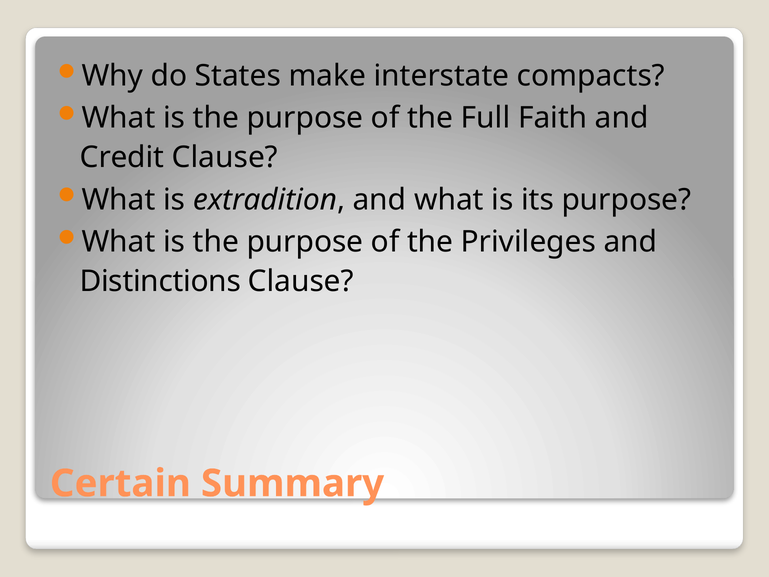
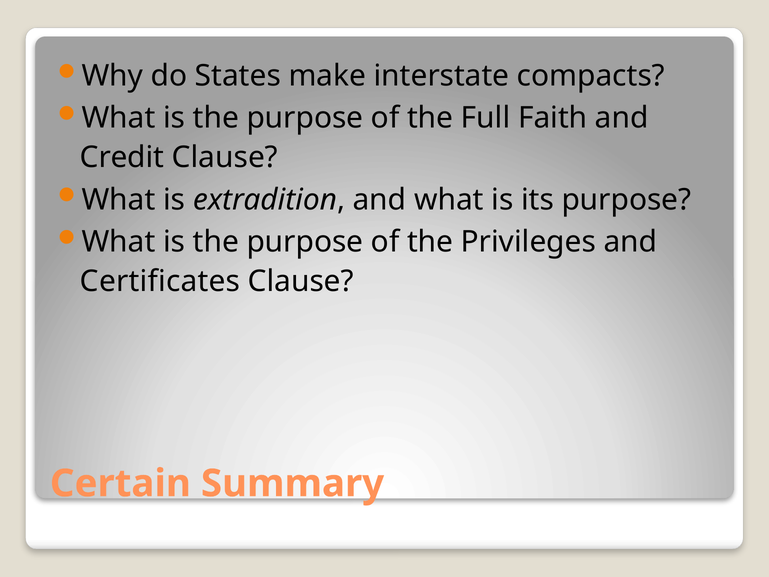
Distinctions: Distinctions -> Certificates
